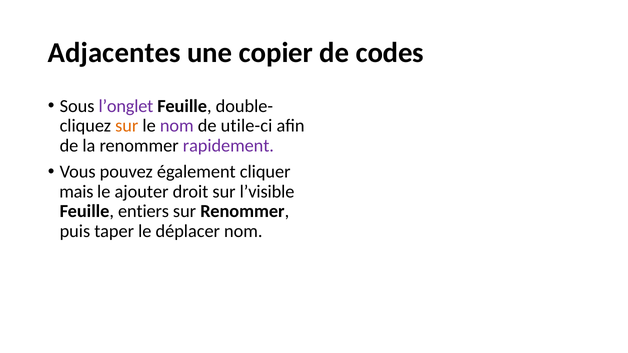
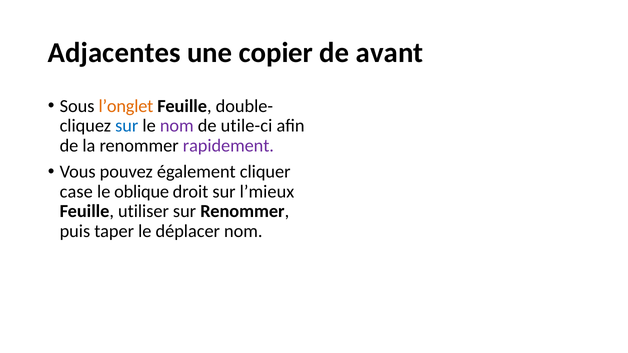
codes: codes -> avant
l’onglet colour: purple -> orange
sur at (127, 126) colour: orange -> blue
mais: mais -> case
ajouter: ajouter -> oblique
l’visible: l’visible -> l’mieux
entiers: entiers -> utiliser
